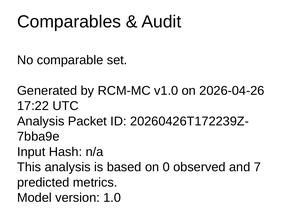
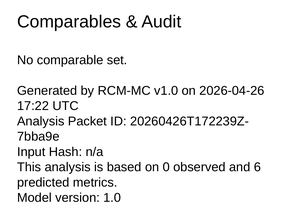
7: 7 -> 6
